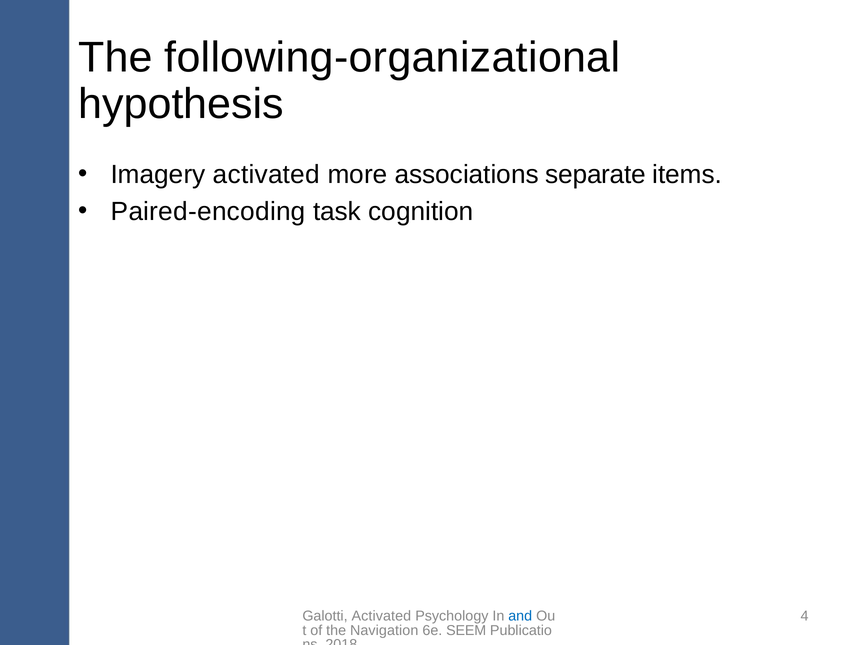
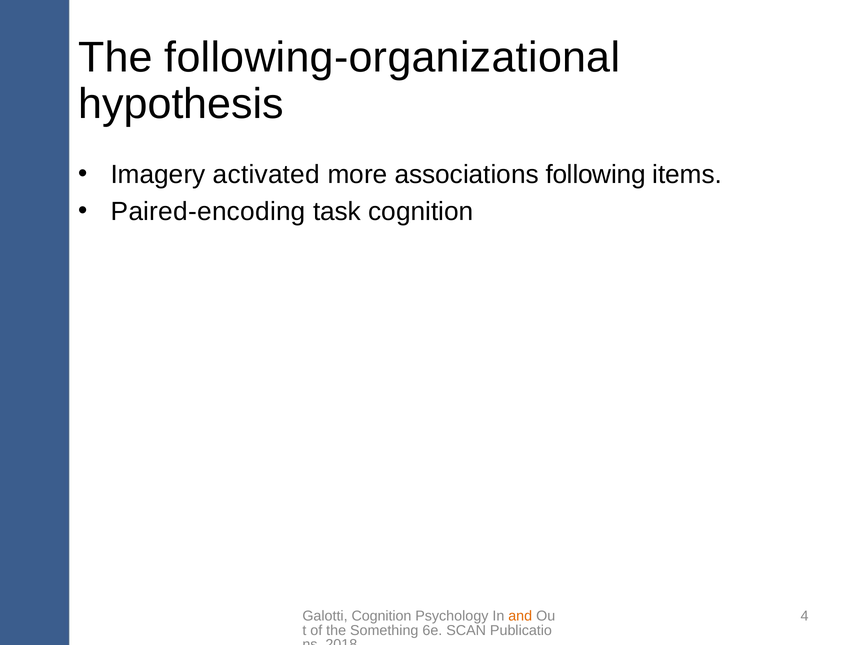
separate: separate -> following
Galotti Activated: Activated -> Cognition
and colour: blue -> orange
Navigation: Navigation -> Something
SEEM: SEEM -> SCAN
